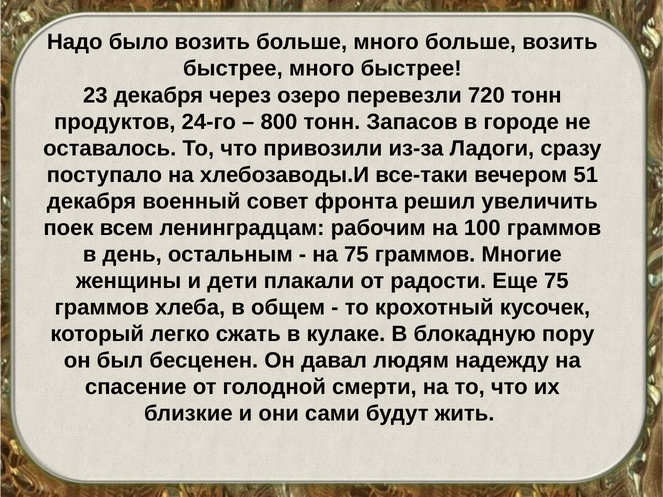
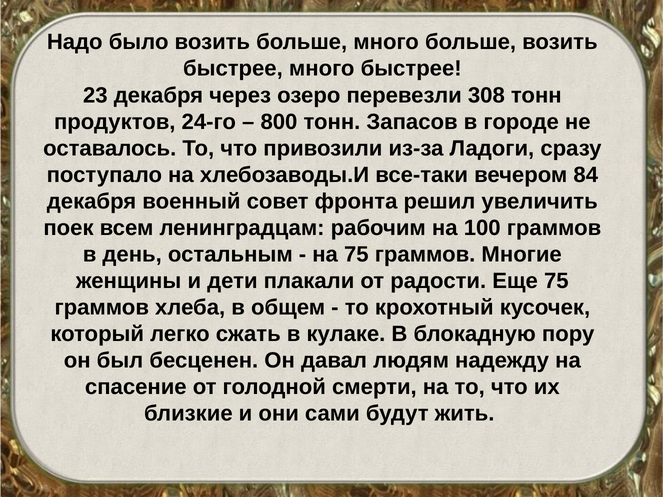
720: 720 -> 308
51: 51 -> 84
